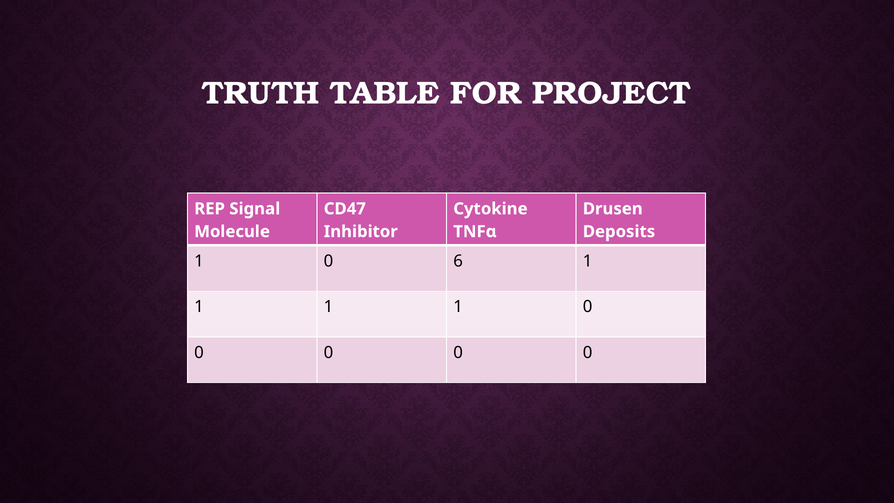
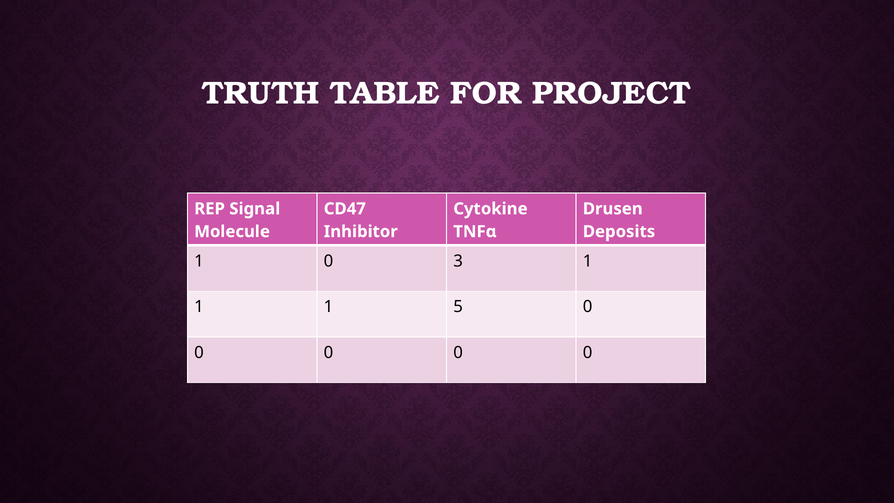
6: 6 -> 3
1 at (458, 307): 1 -> 5
